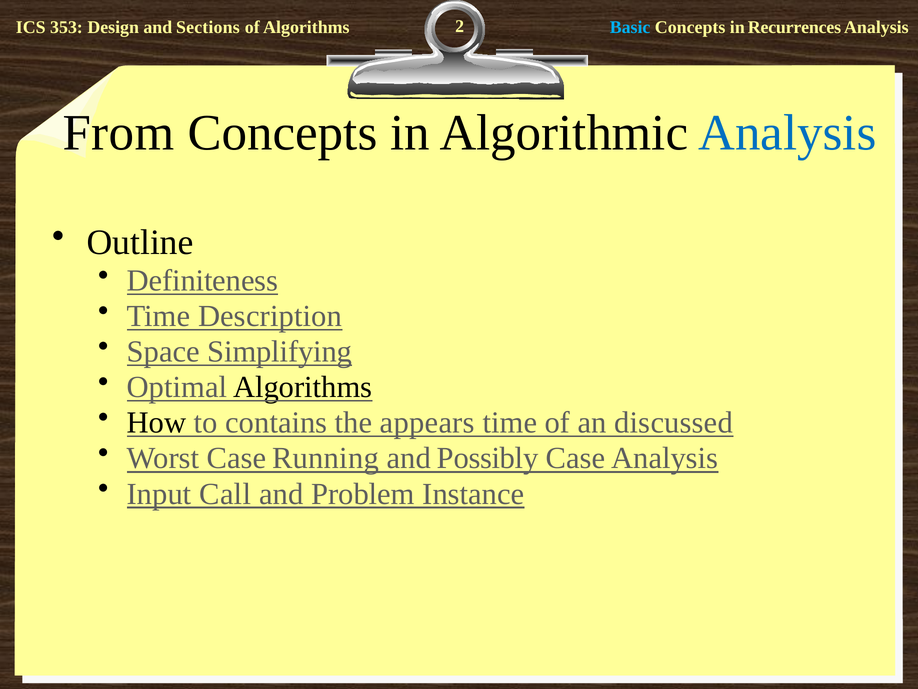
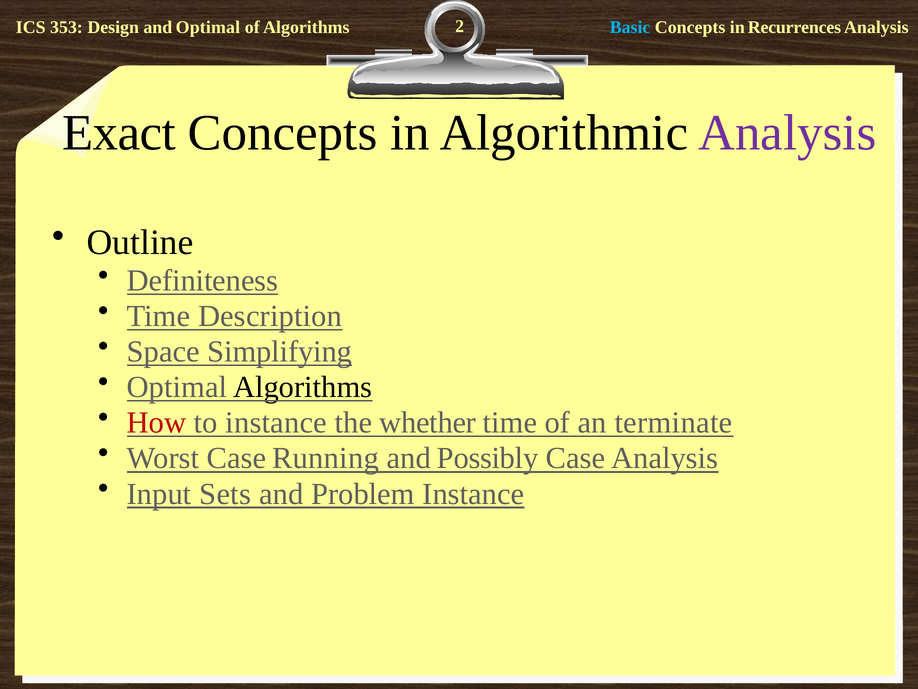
and Sections: Sections -> Optimal
From: From -> Exact
Analysis at (787, 133) colour: blue -> purple
How colour: black -> red
to contains: contains -> instance
appears: appears -> whether
discussed: discussed -> terminate
Call: Call -> Sets
